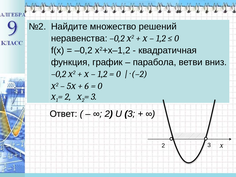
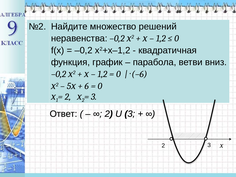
–2: –2 -> –6
